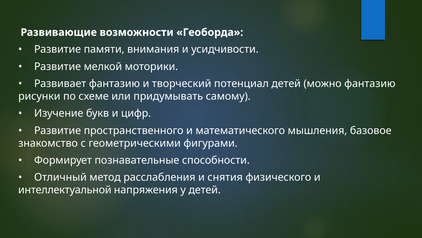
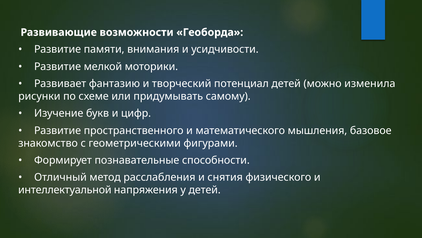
можно фантазию: фантазию -> изменила
